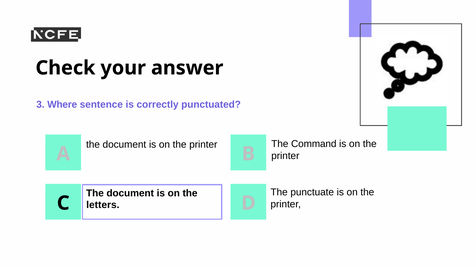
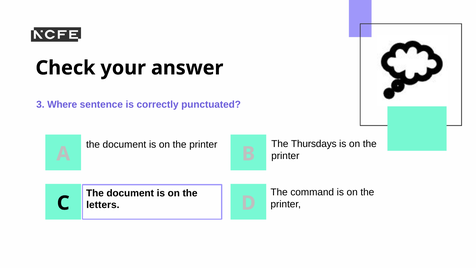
Command: Command -> Thursdays
punctuate: punctuate -> command
